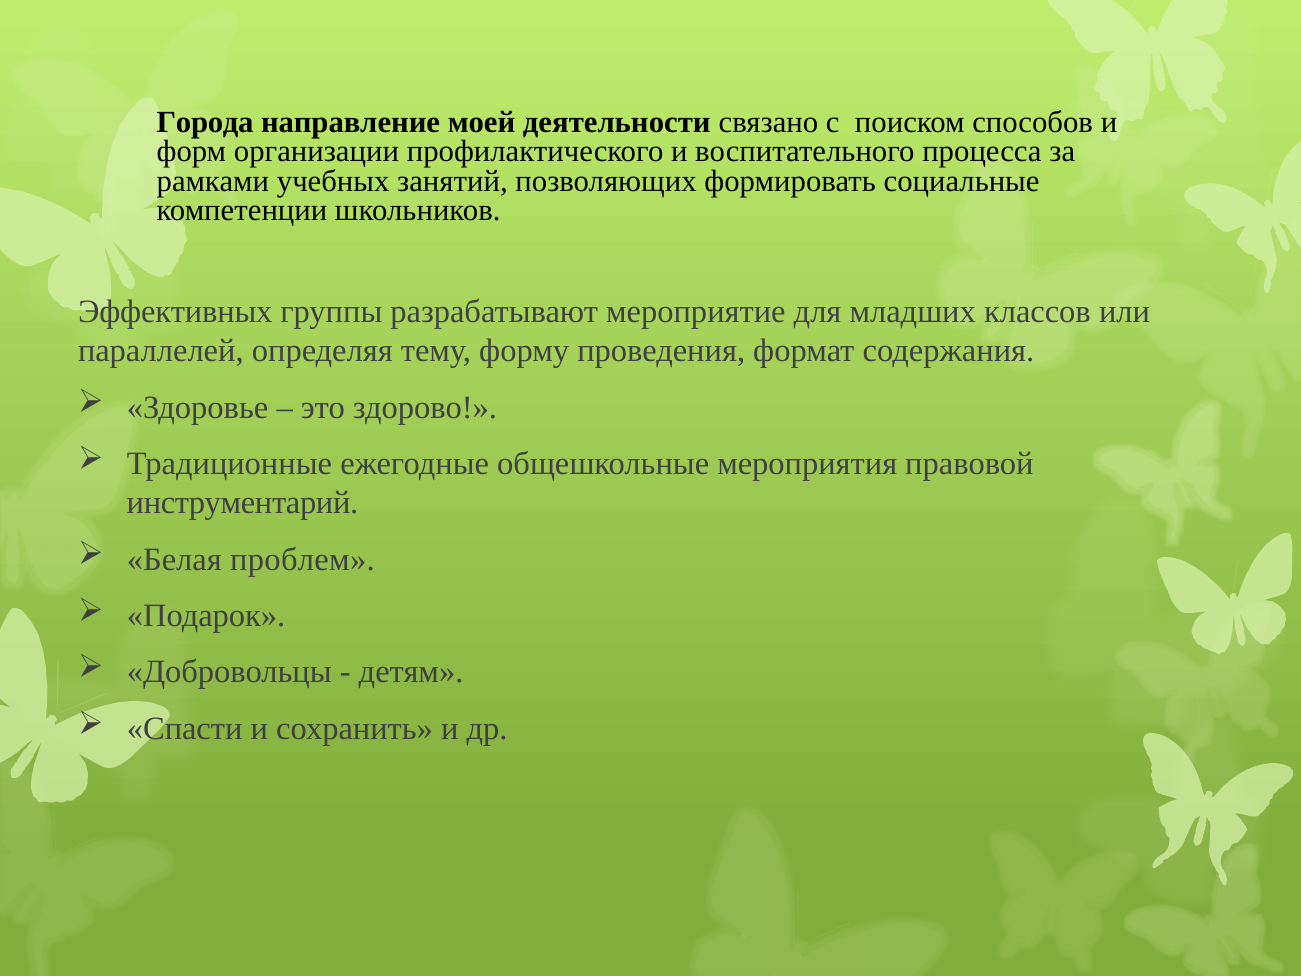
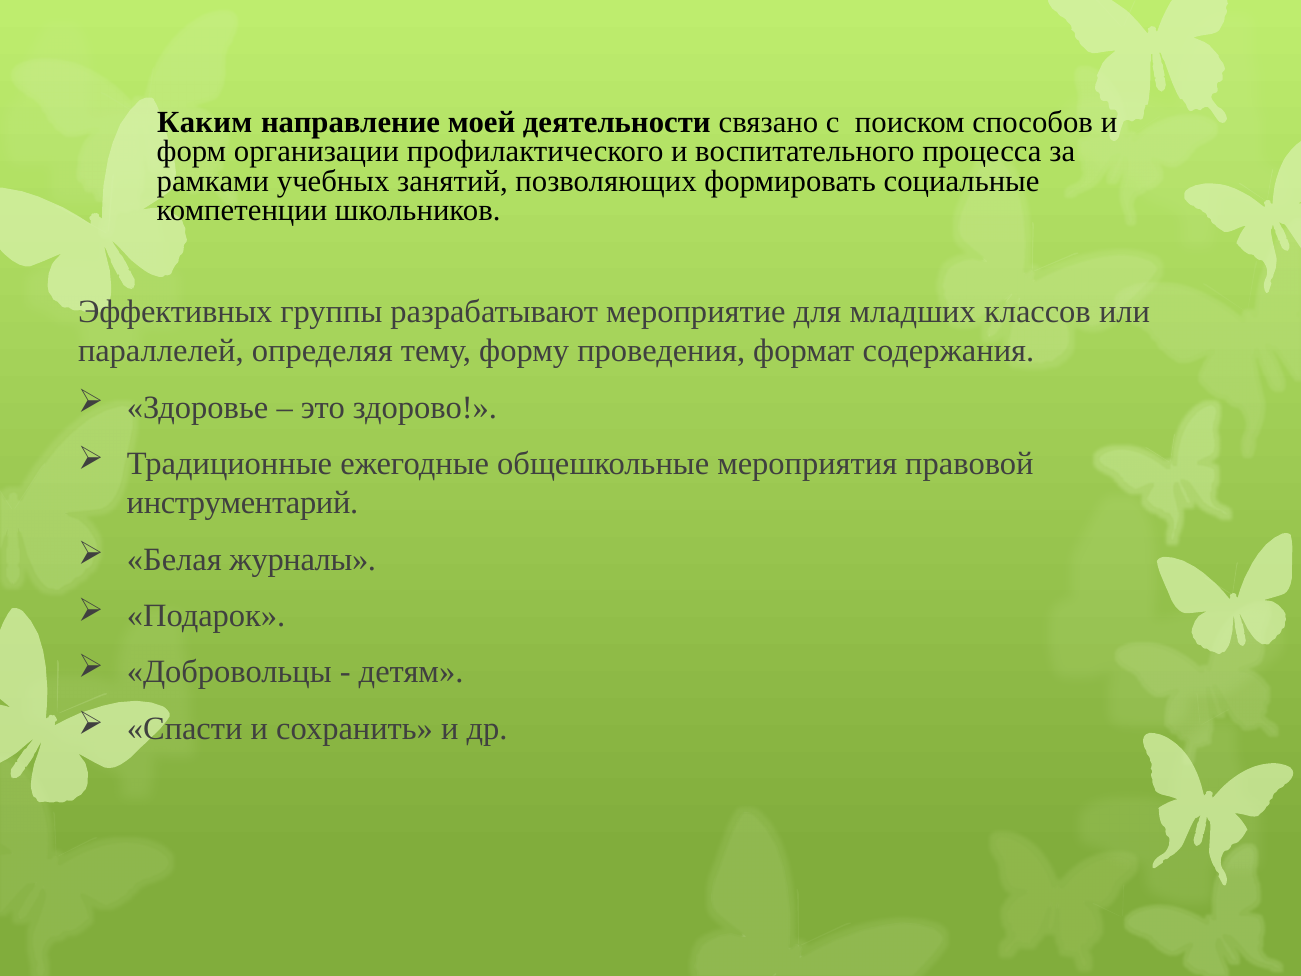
Города: Города -> Каким
проблем: проблем -> журналы
